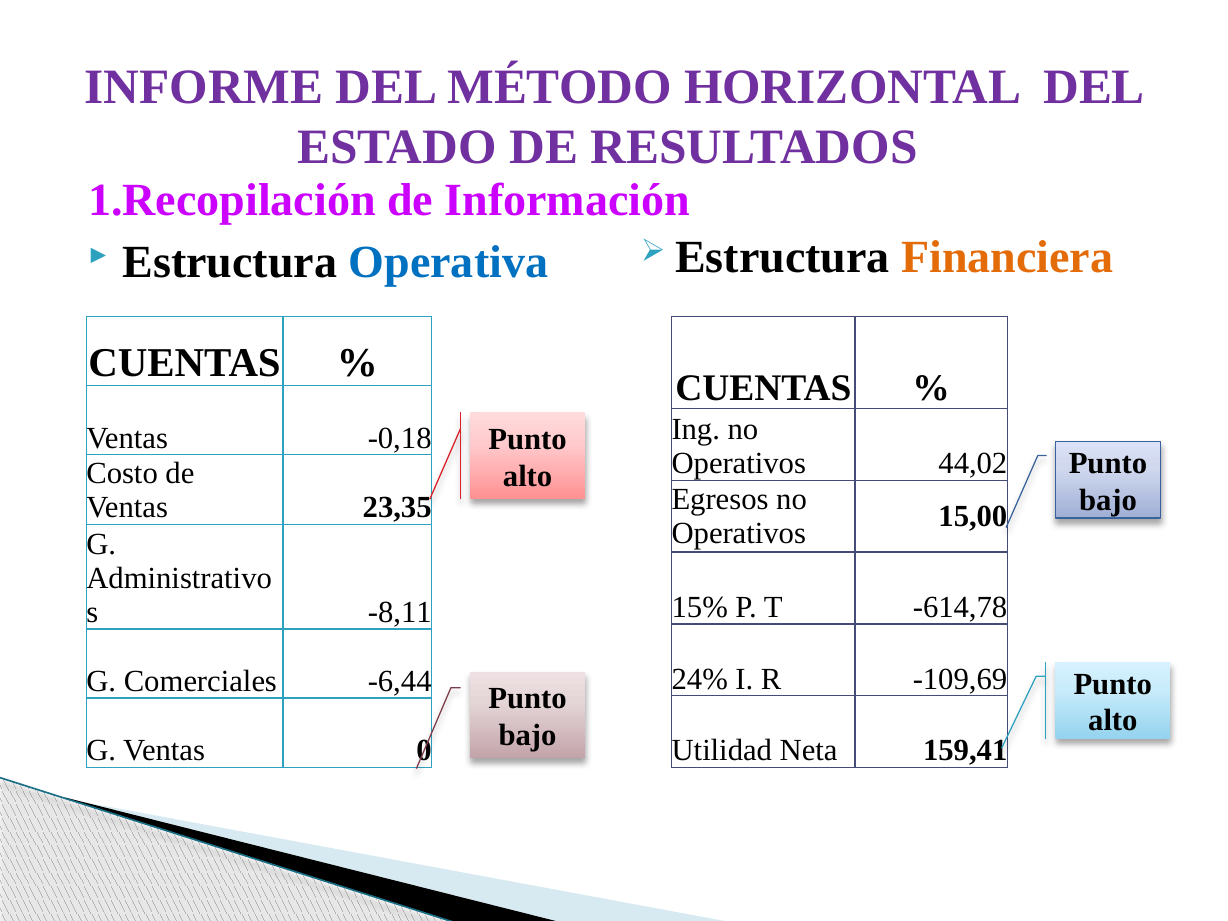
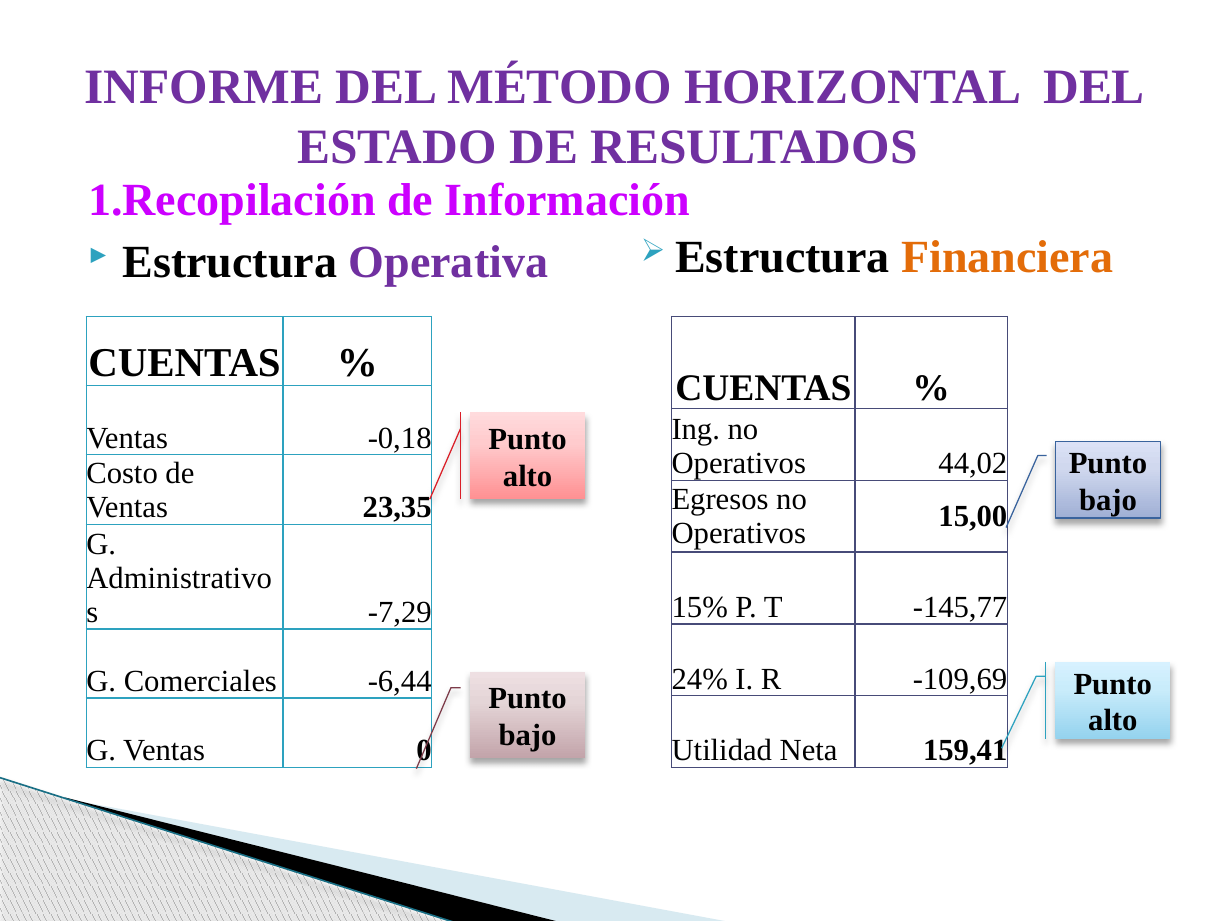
Operativa colour: blue -> purple
-614,78: -614,78 -> -145,77
-8,11: -8,11 -> -7,29
